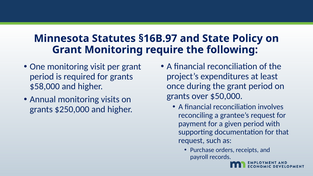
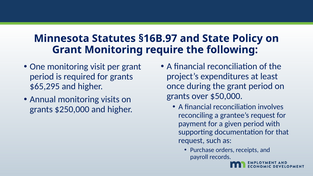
$58,000: $58,000 -> $65,295
